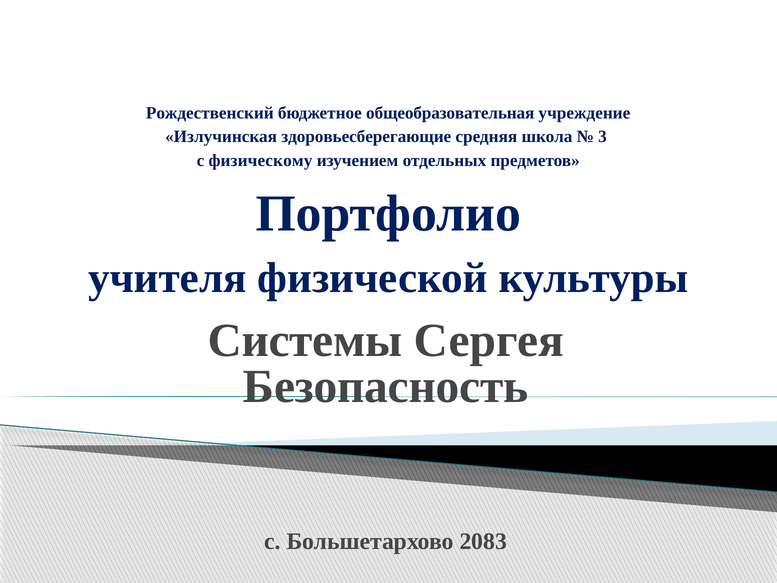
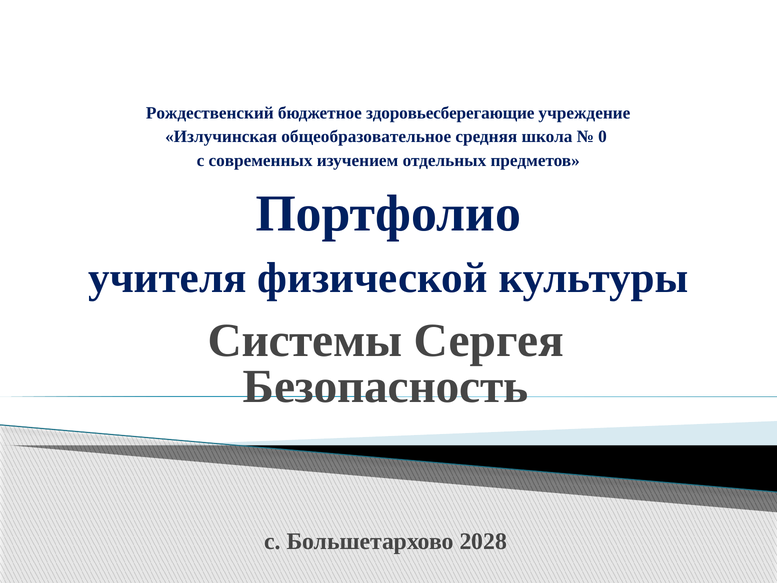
общеобразовательная: общеобразовательная -> здоровьесберегающие
здоровьесберегающие: здоровьесберегающие -> общеобразовательное
3: 3 -> 0
физическому: физическому -> современных
2083: 2083 -> 2028
